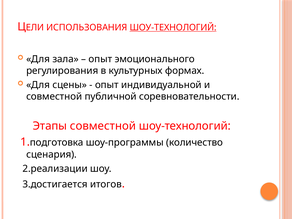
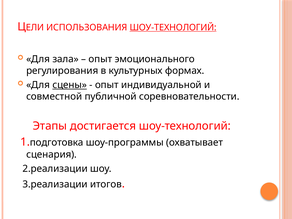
сцены underline: none -> present
Этапы совместной: совместной -> достигается
количество: количество -> охватывает
3.достигается: 3.достигается -> 3.реализации
